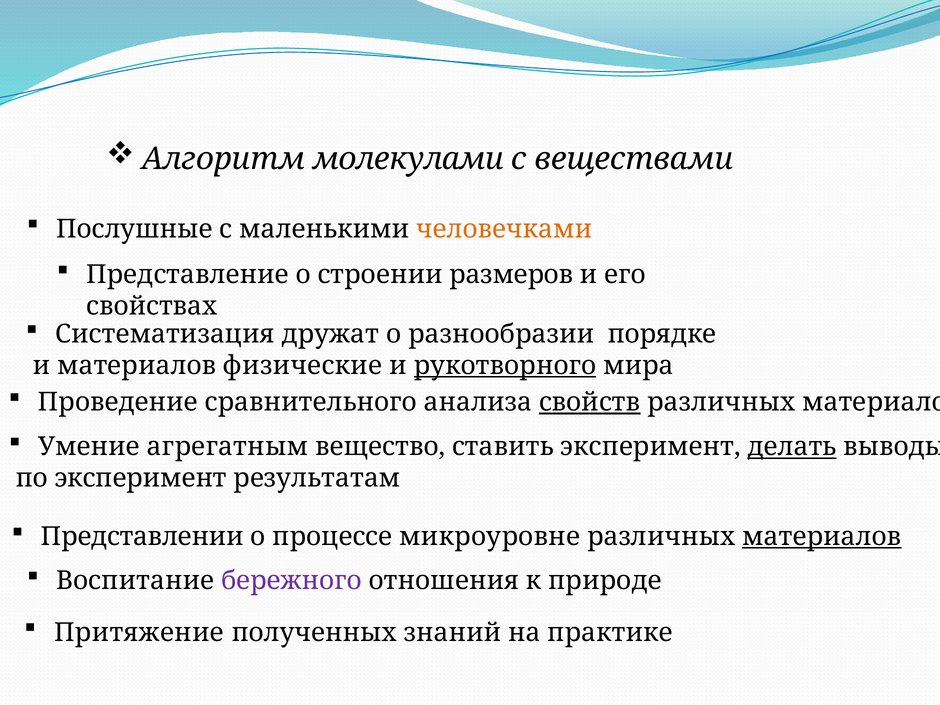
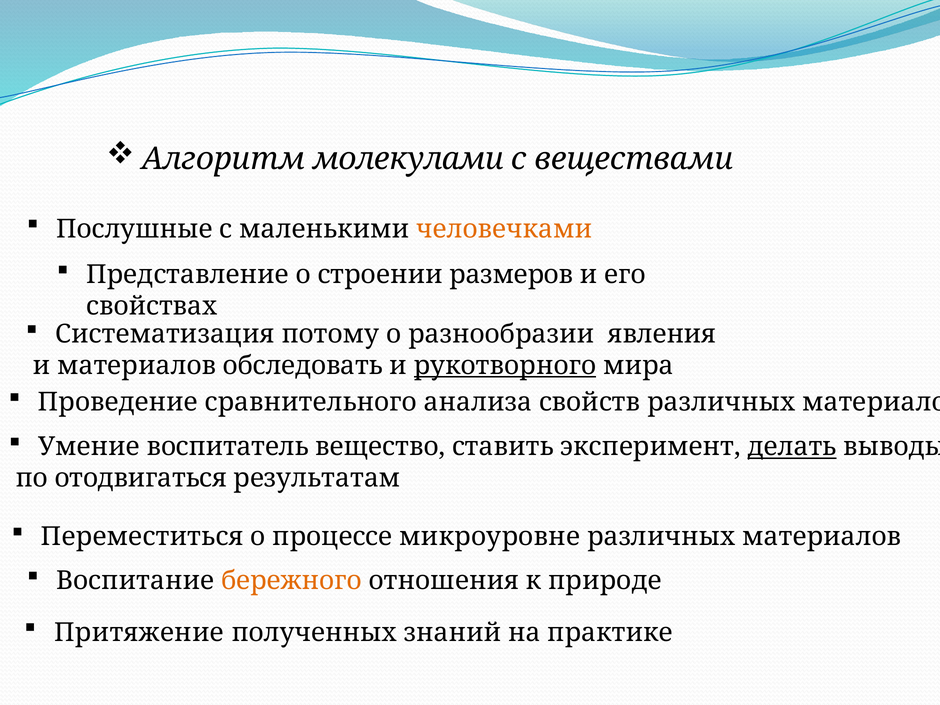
дружат: дружат -> потому
порядке: порядке -> явления
физические: физические -> обследовать
свойств underline: present -> none
агрегатным: агрегатным -> воспитатель
по эксперимент: эксперимент -> отодвигаться
Представлении: Представлении -> Переместиться
материалов at (822, 537) underline: present -> none
бережного colour: purple -> orange
